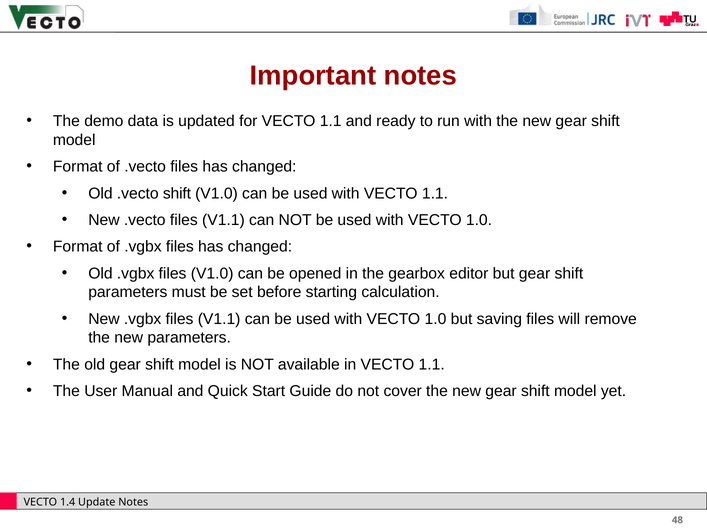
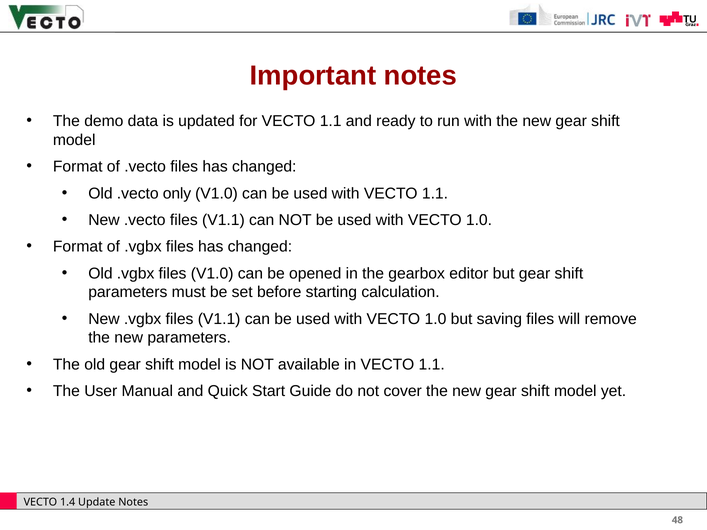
.vecto shift: shift -> only
